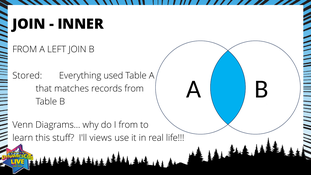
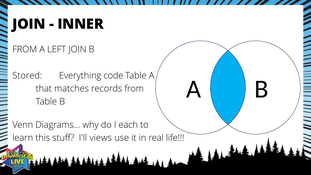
used: used -> code
I from: from -> each
